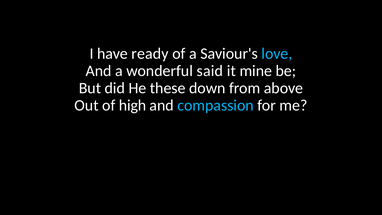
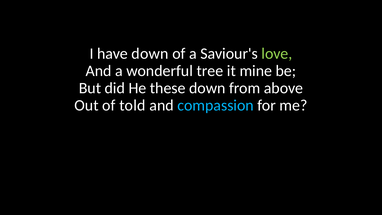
have ready: ready -> down
love colour: light blue -> light green
said: said -> tree
high: high -> told
